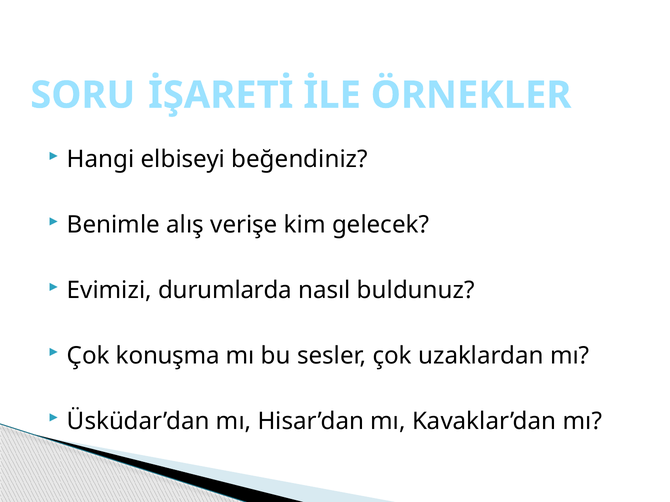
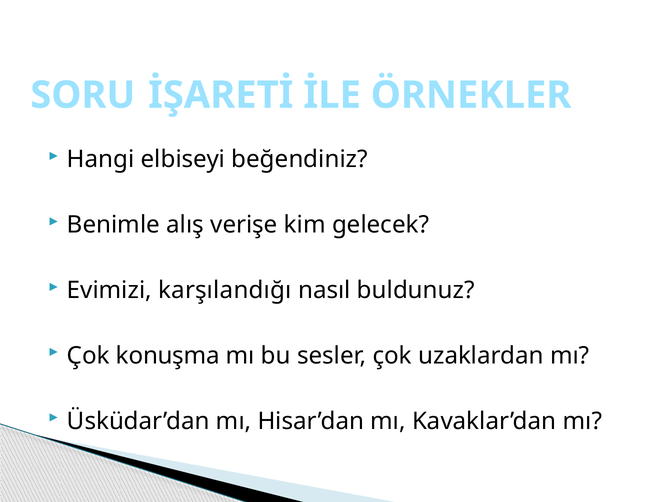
durumlarda: durumlarda -> karşılandığı
